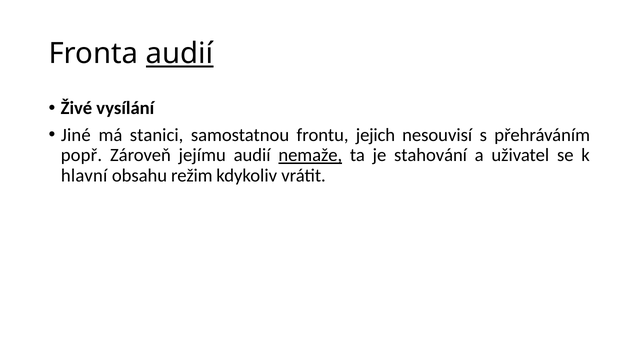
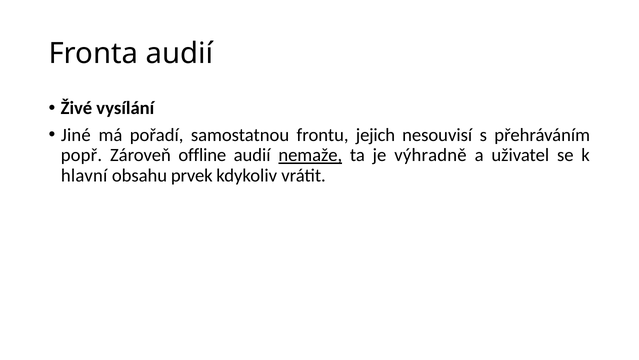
audií at (180, 54) underline: present -> none
stanici: stanici -> pořadí
jejímu: jejímu -> offline
stahování: stahování -> výhradně
režim: režim -> prvek
